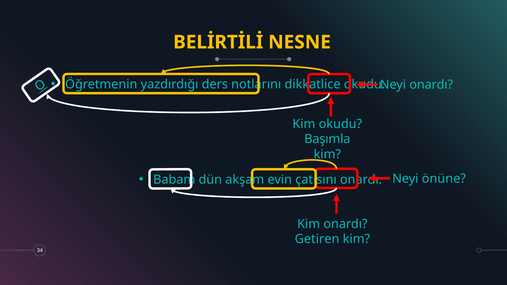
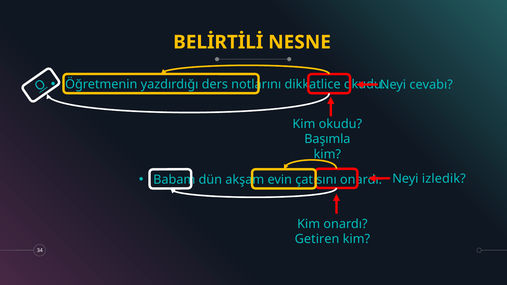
Neyi onardı: onardı -> cevabı
önüne: önüne -> izledik
